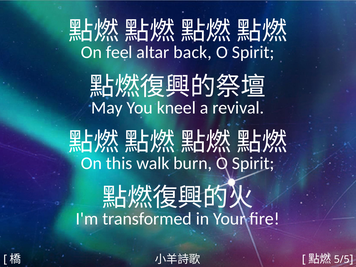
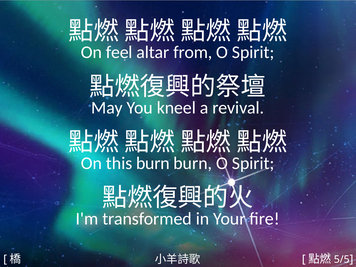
back: back -> from
this walk: walk -> burn
